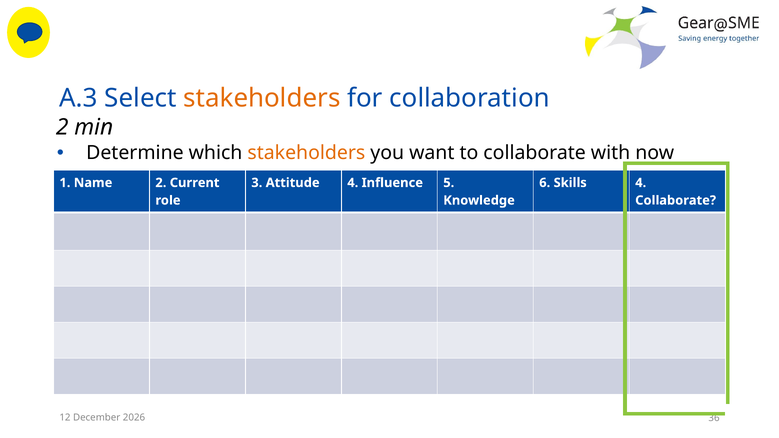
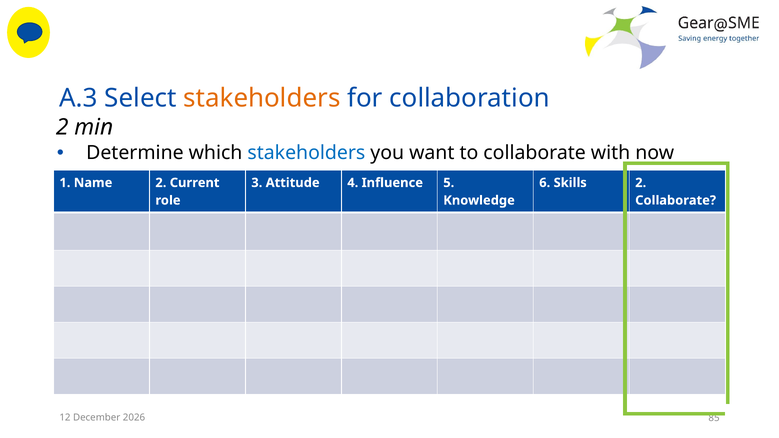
stakeholders at (306, 153) colour: orange -> blue
Skills 4: 4 -> 2
36: 36 -> 85
